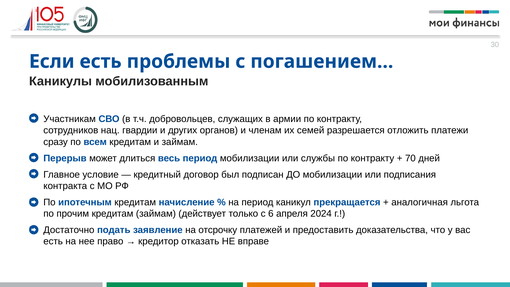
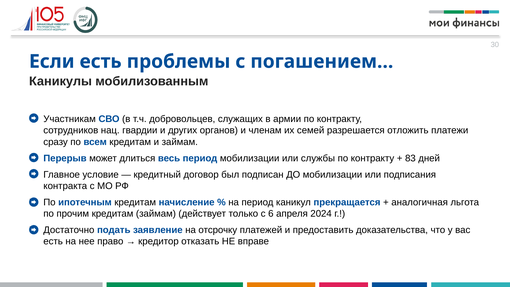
70: 70 -> 83
